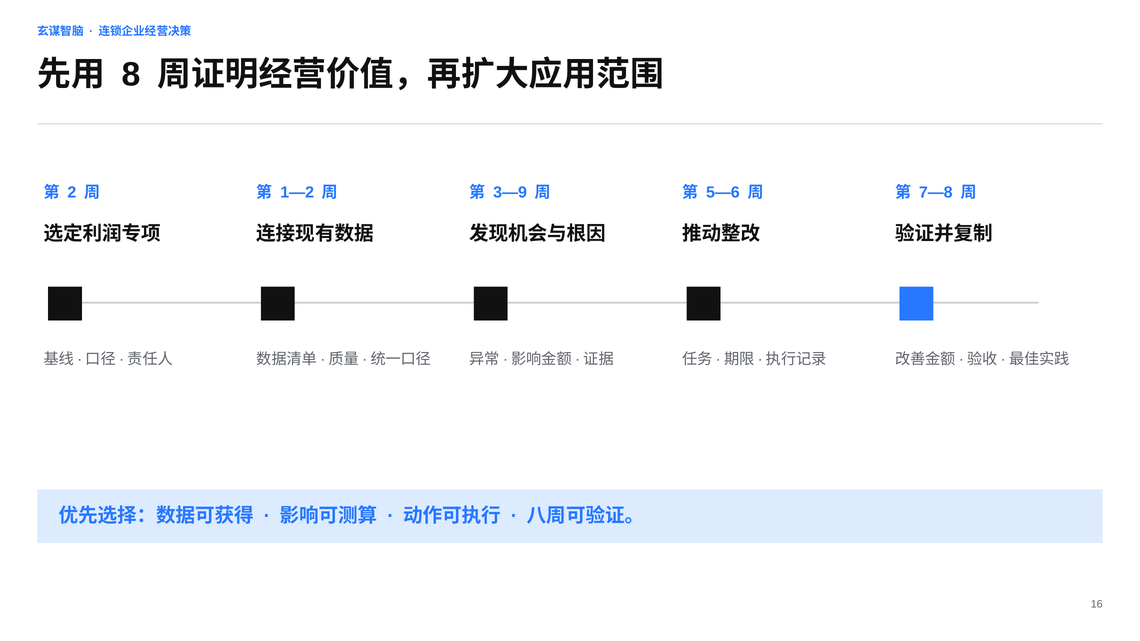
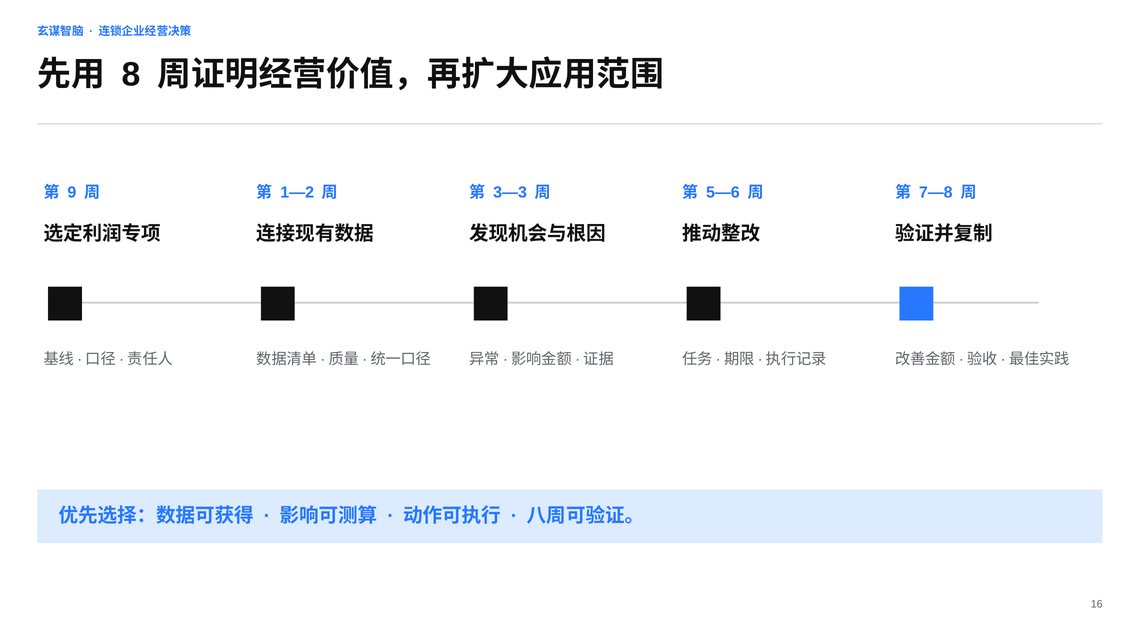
2: 2 -> 9
3—9: 3—9 -> 3—3
